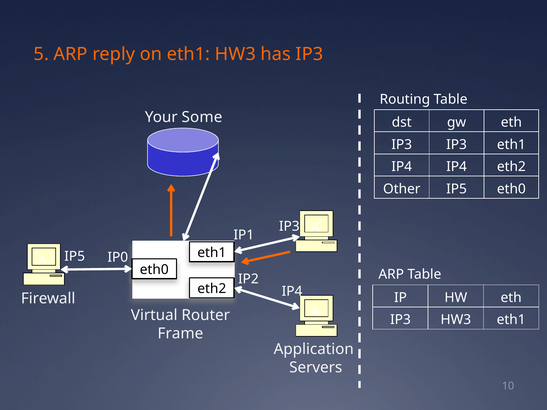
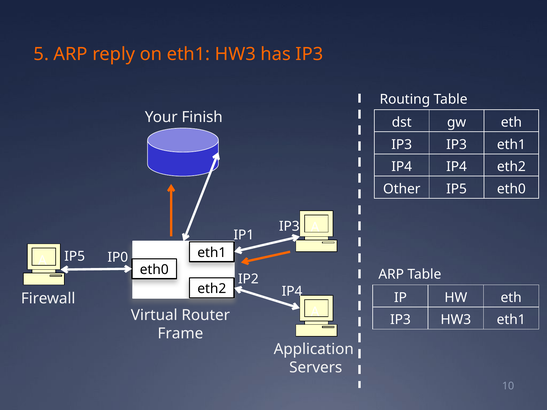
Some: Some -> Finish
